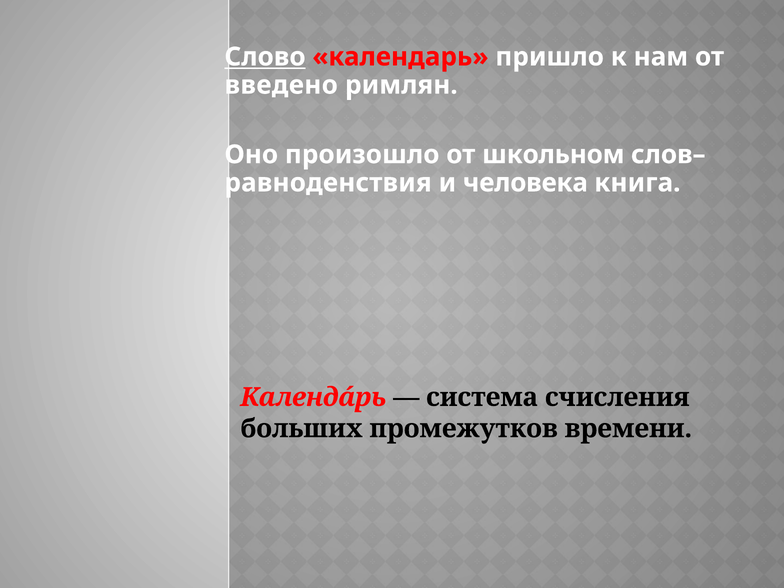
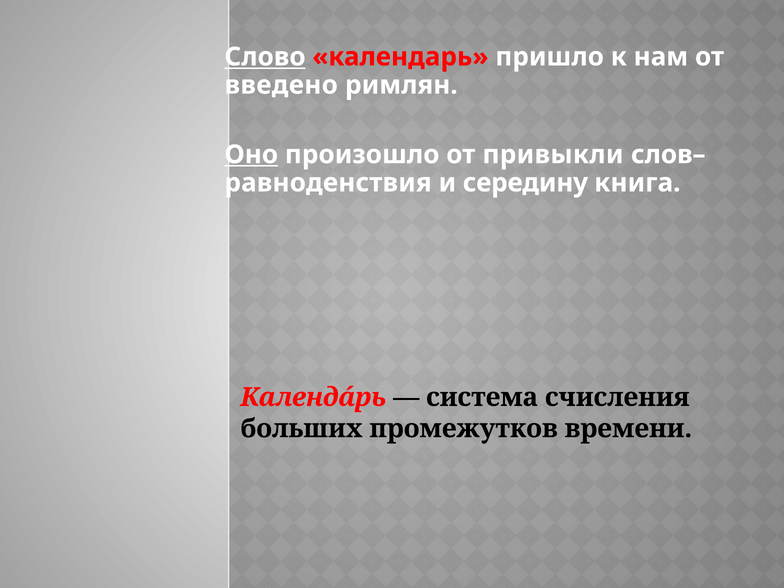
Оно underline: none -> present
школьном: школьном -> привыкли
человека: человека -> середину
